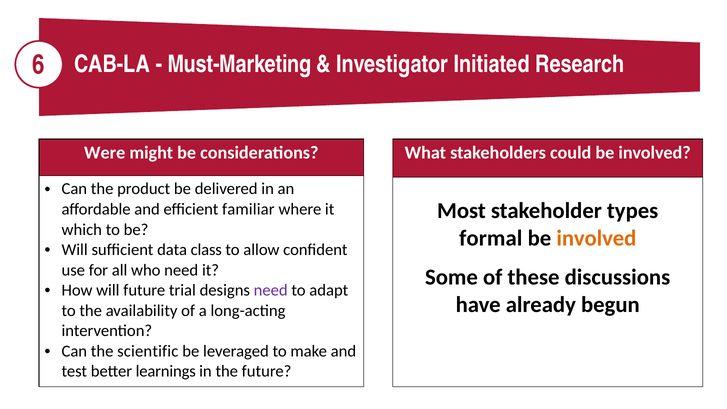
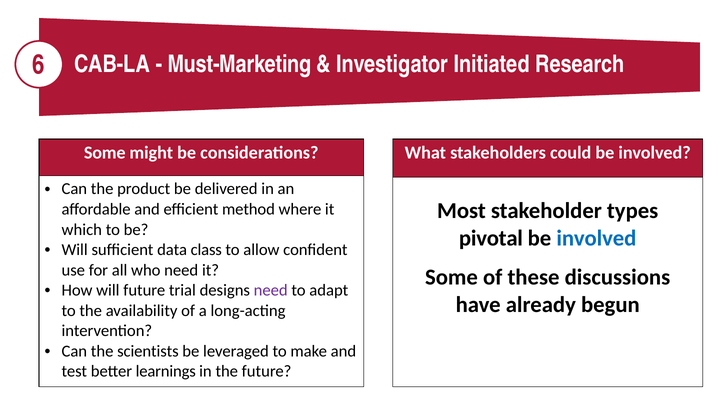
Were at (105, 153): Were -> Some
familiar: familiar -> method
formal: formal -> pivotal
involved at (596, 238) colour: orange -> blue
scientific: scientific -> scientists
